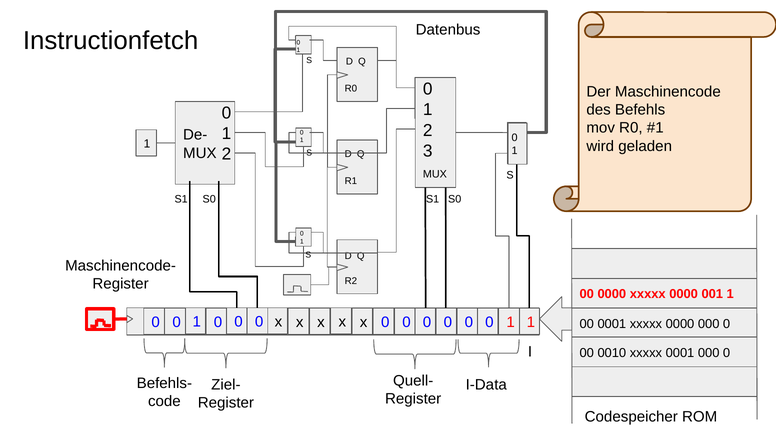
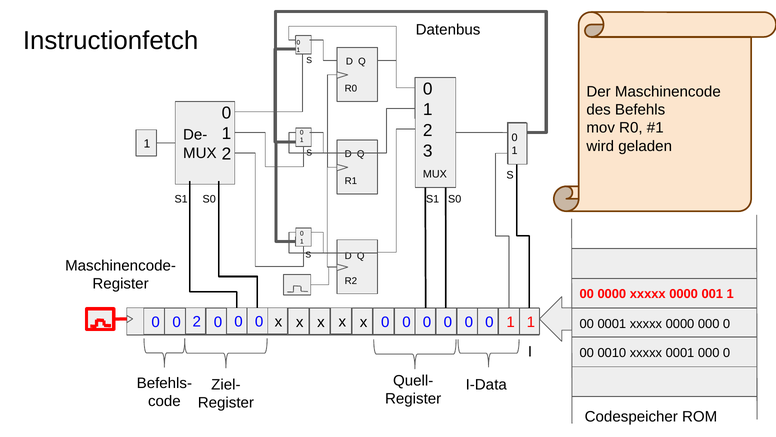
1 at (197, 322): 1 -> 2
